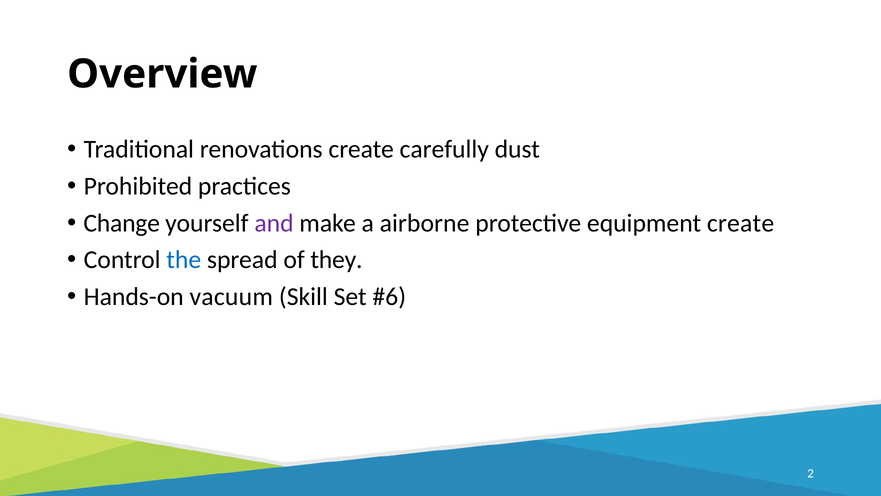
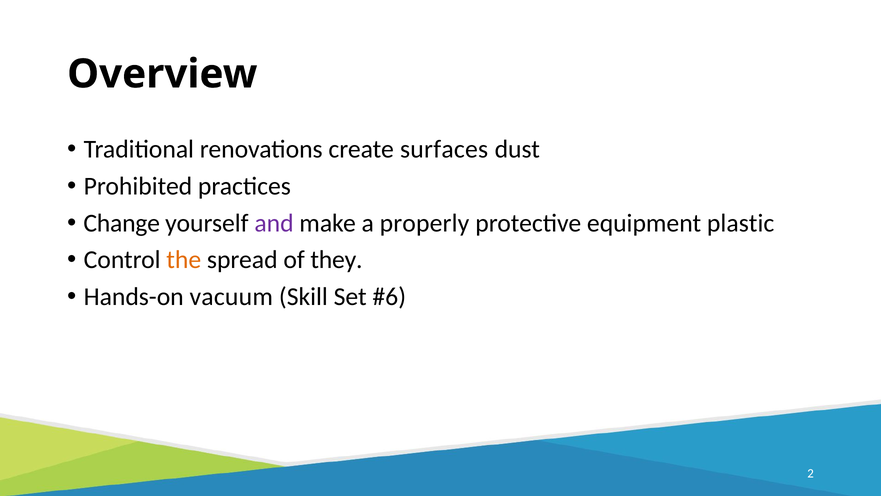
carefully: carefully -> surfaces
airborne: airborne -> properly
equipment create: create -> plastic
the colour: blue -> orange
